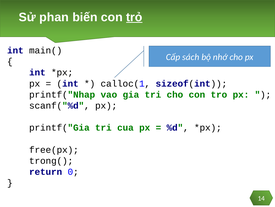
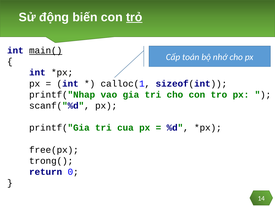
phan: phan -> động
main( underline: none -> present
sách: sách -> toán
